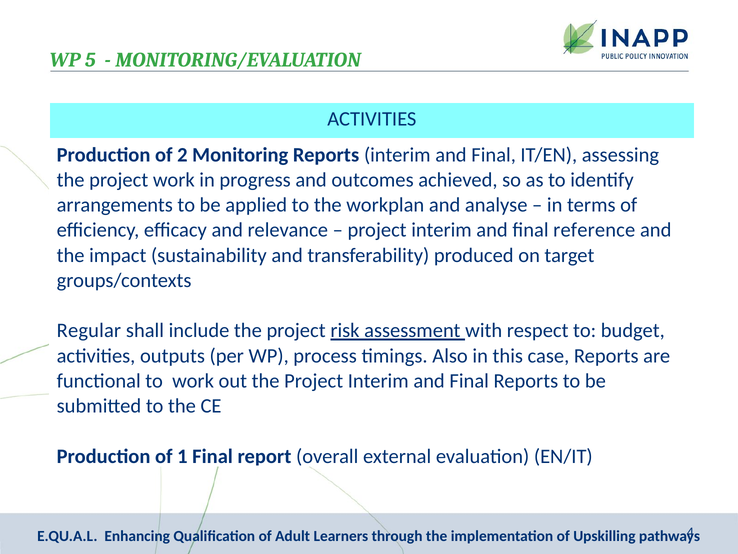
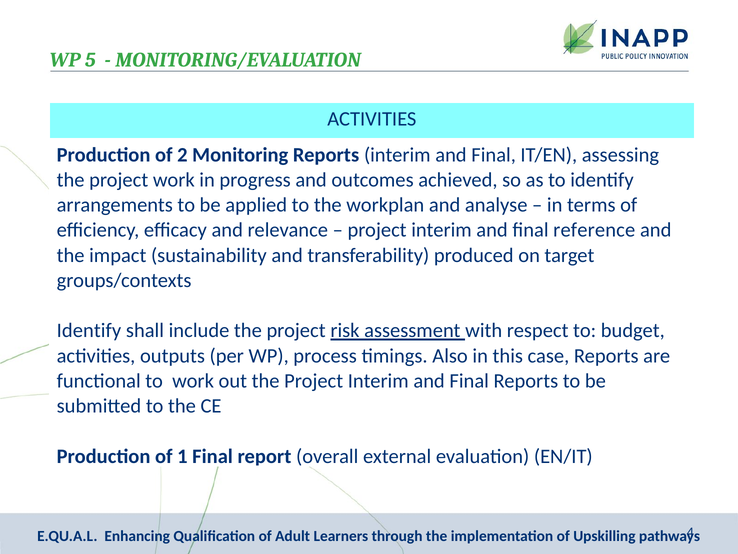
Regular at (89, 330): Regular -> Identify
